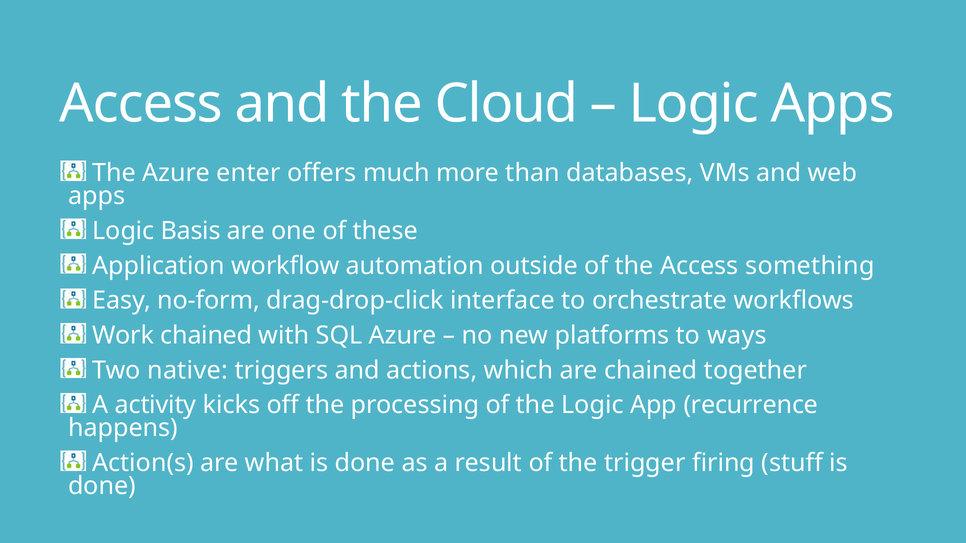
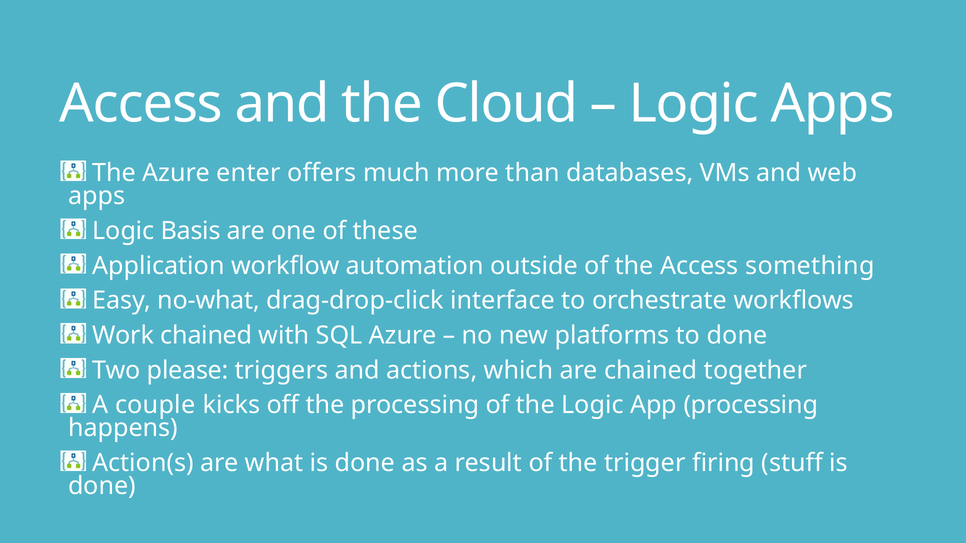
no-form: no-form -> no-what
to ways: ways -> done
native: native -> please
activity: activity -> couple
App recurrence: recurrence -> processing
